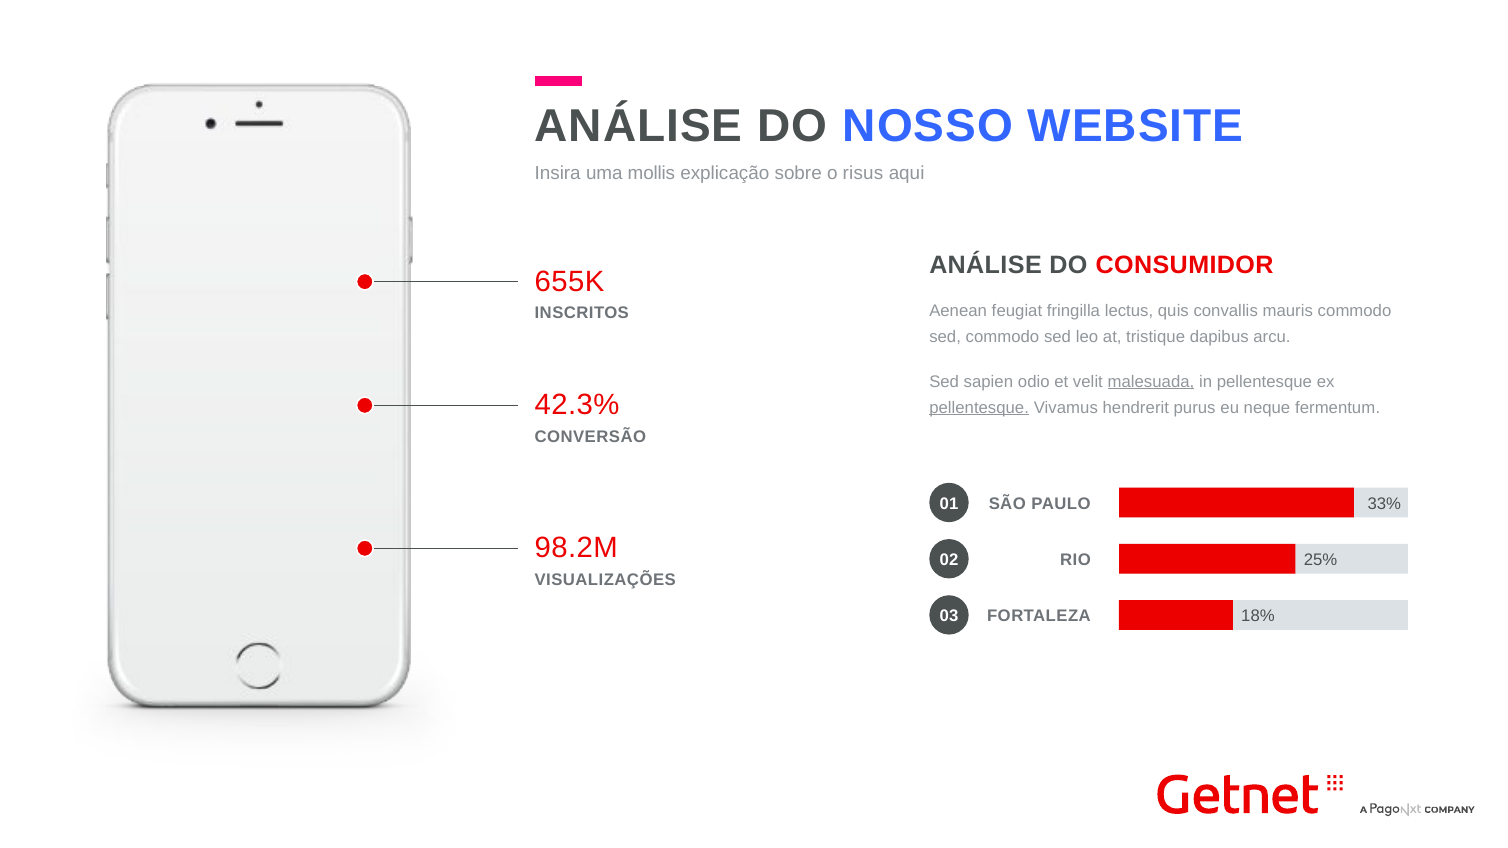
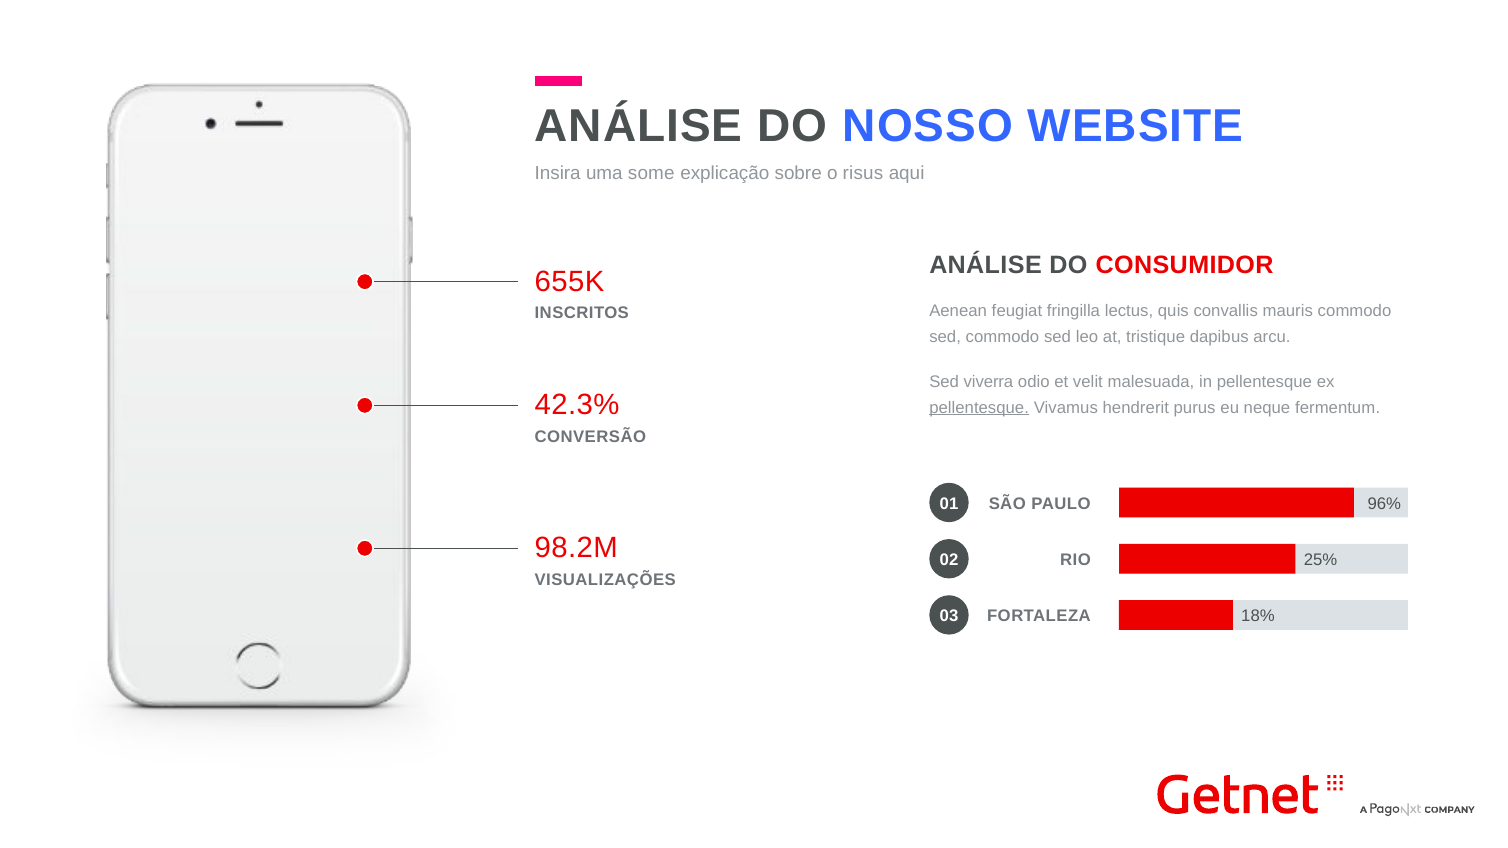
mollis: mollis -> some
sapien: sapien -> viverra
malesuada underline: present -> none
33%: 33% -> 96%
